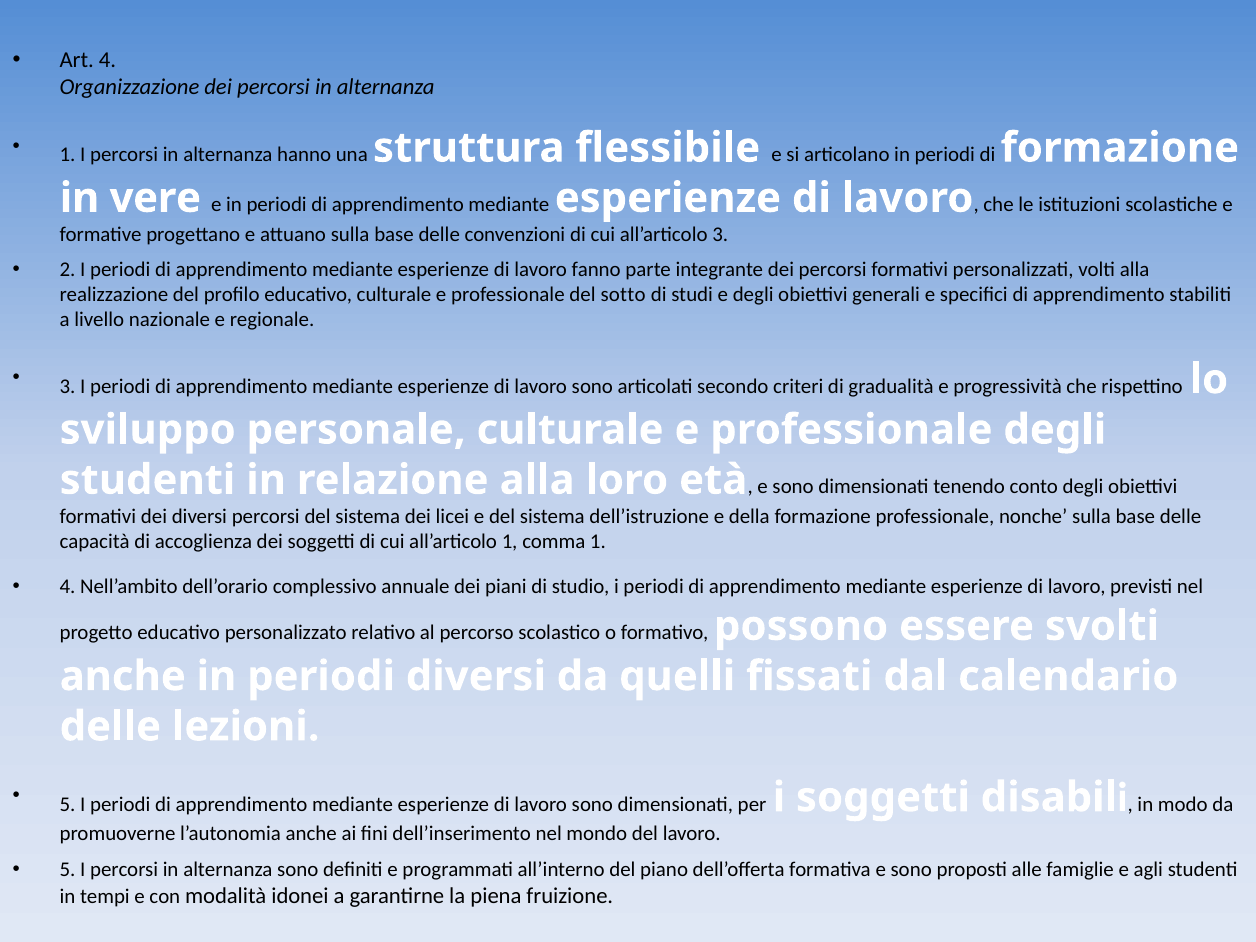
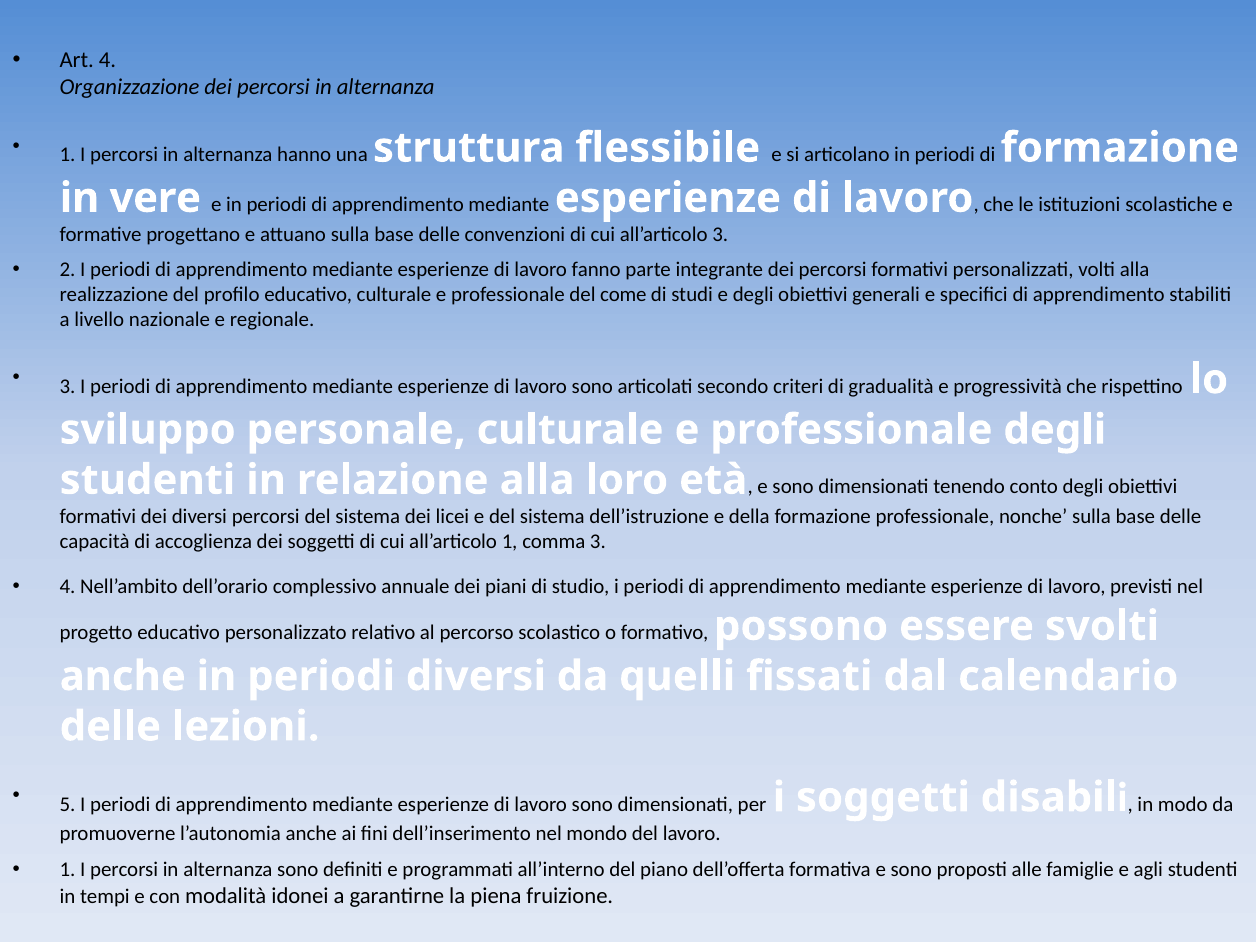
sotto: sotto -> come
comma 1: 1 -> 3
5 at (68, 870): 5 -> 1
